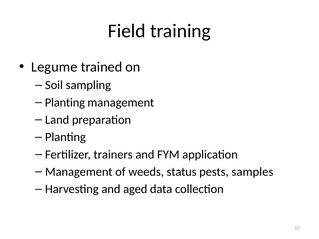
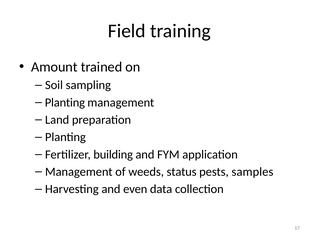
Legume: Legume -> Amount
trainers: trainers -> building
aged: aged -> even
